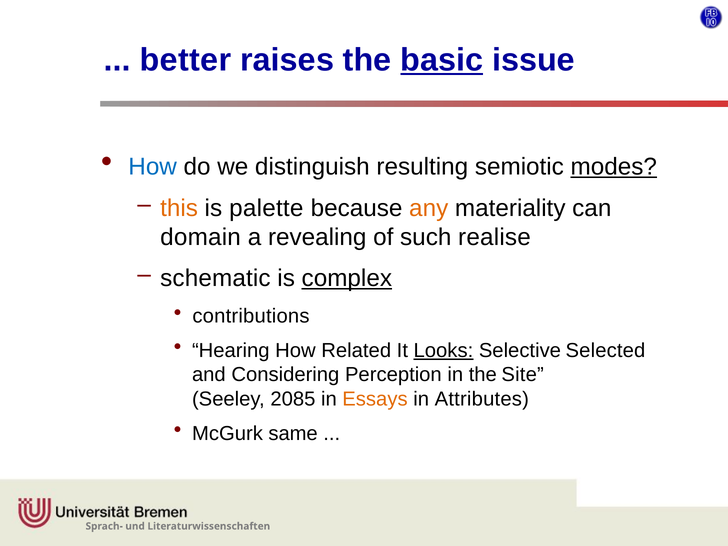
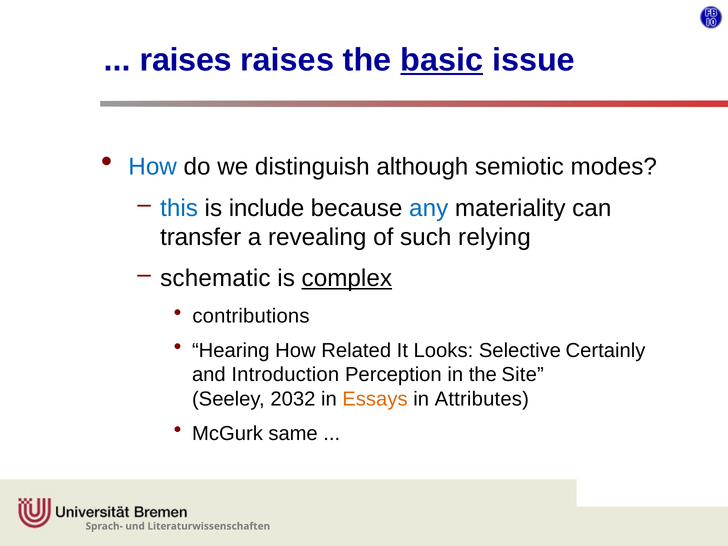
better at (185, 60): better -> raises
resulting: resulting -> although
modes underline: present -> none
this colour: orange -> blue
palette: palette -> include
any colour: orange -> blue
domain: domain -> transfer
realise: realise -> relying
Looks underline: present -> none
Selected: Selected -> Certainly
Considering: Considering -> Introduction
2085: 2085 -> 2032
